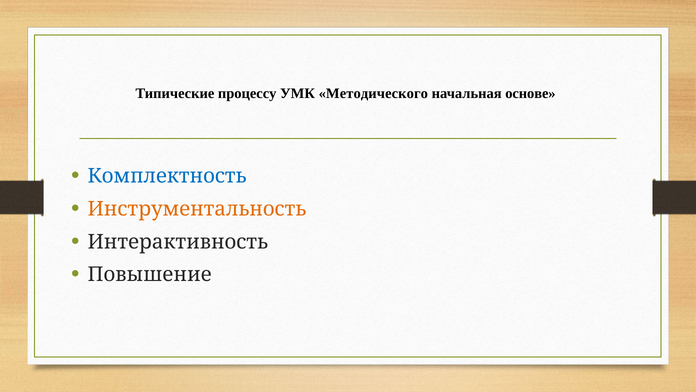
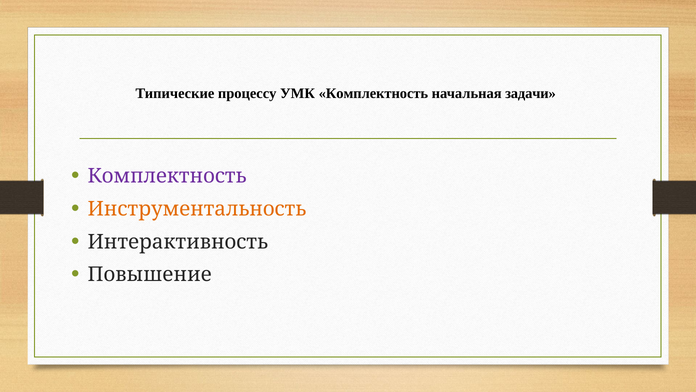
УМК Методического: Методического -> Комплектность
основе: основе -> задачи
Комплектность at (167, 176) colour: blue -> purple
